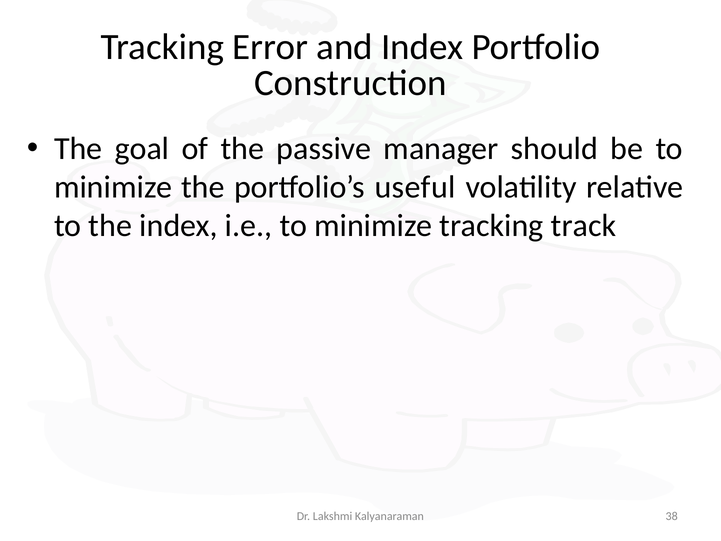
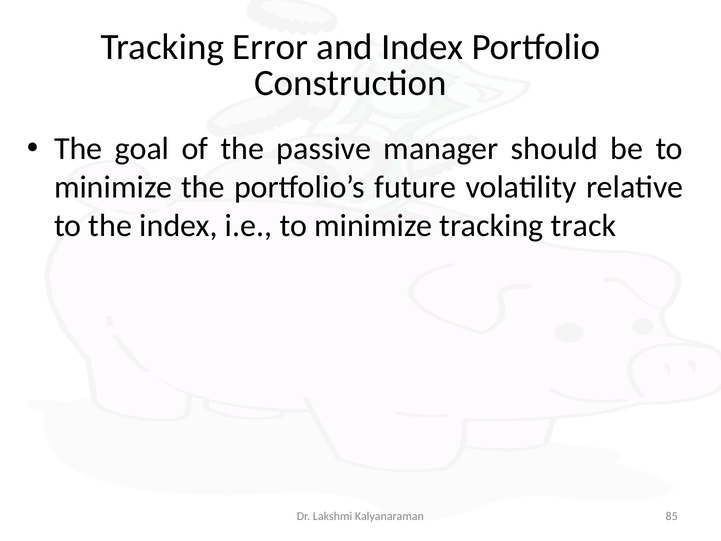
useful: useful -> future
38: 38 -> 85
